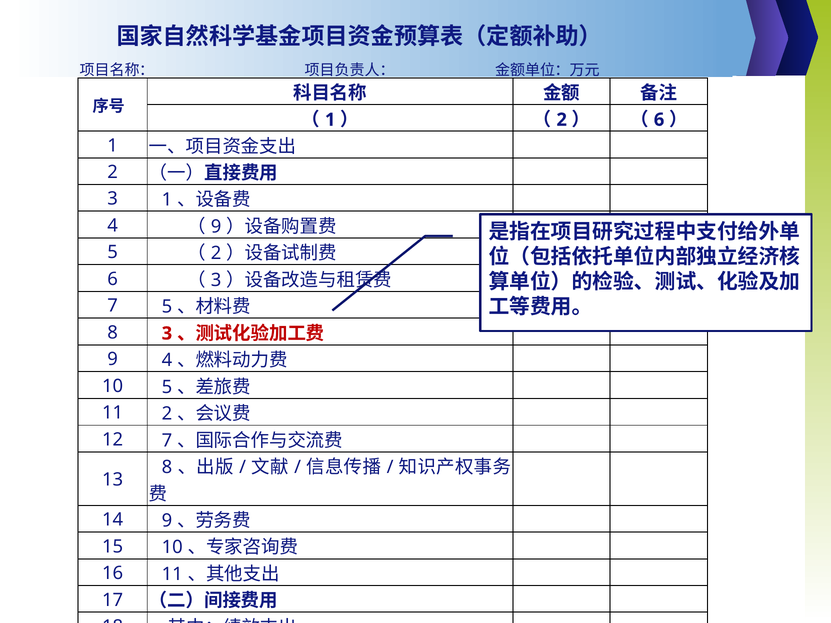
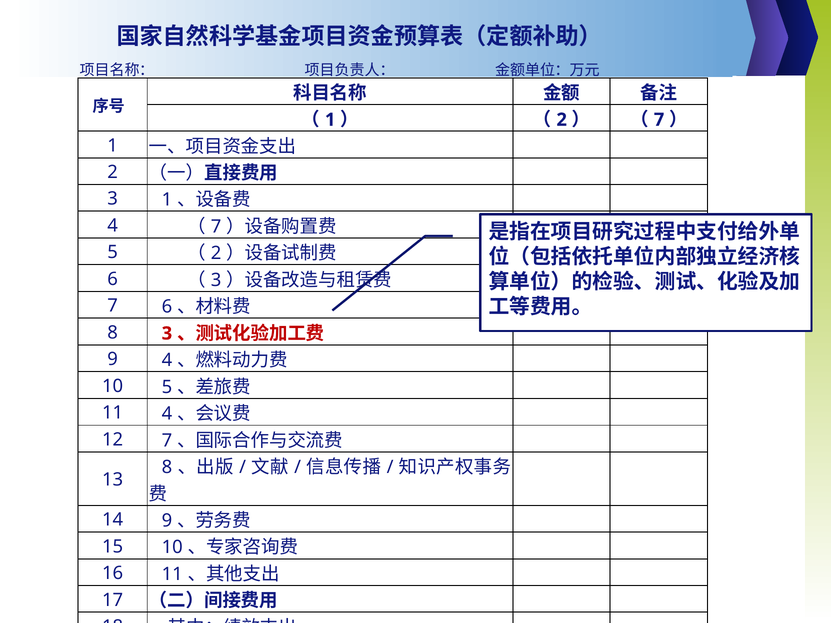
6 at (659, 120): 6 -> 7
9 at (216, 227): 9 -> 7
7 5: 5 -> 6
11 2: 2 -> 4
